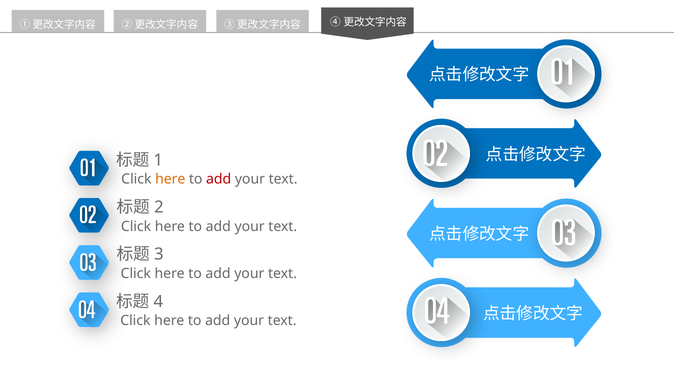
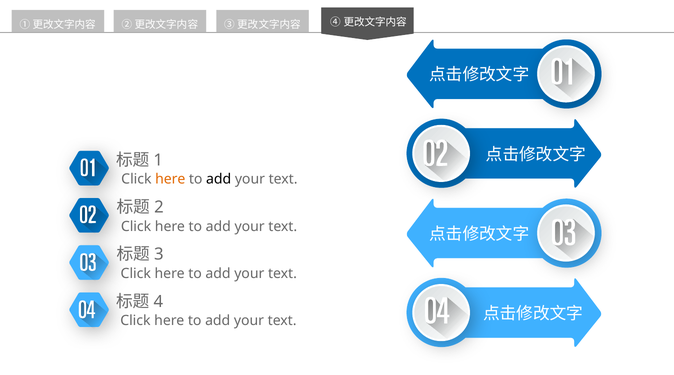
add at (219, 179) colour: red -> black
